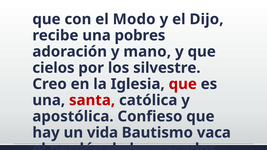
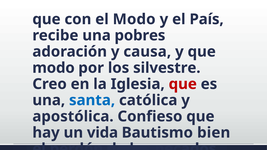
Dijo: Dijo -> País
mano: mano -> causa
cielos at (53, 68): cielos -> modo
santa colour: red -> blue
vaca: vaca -> bien
